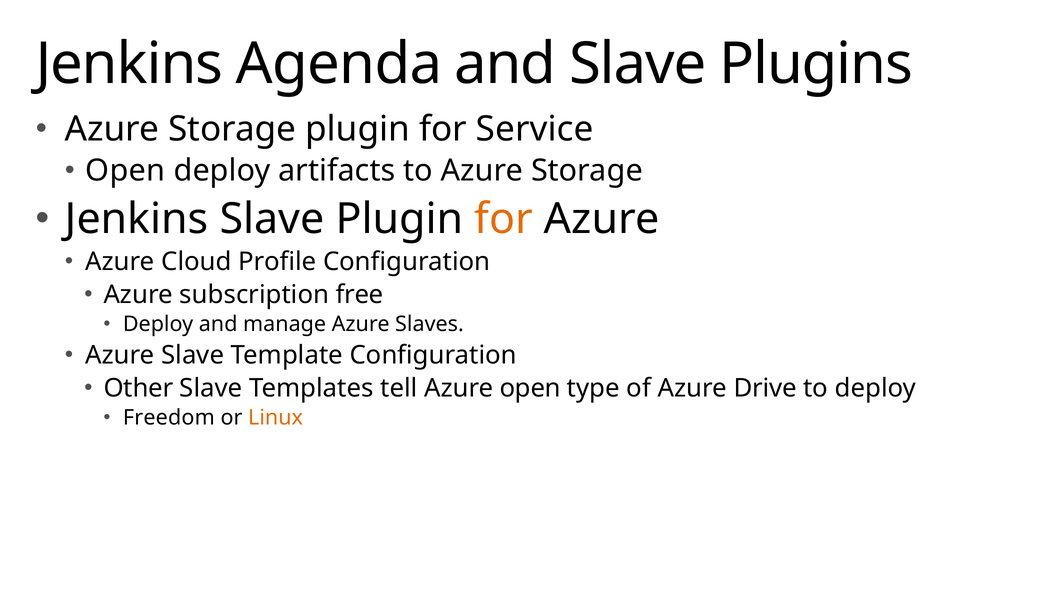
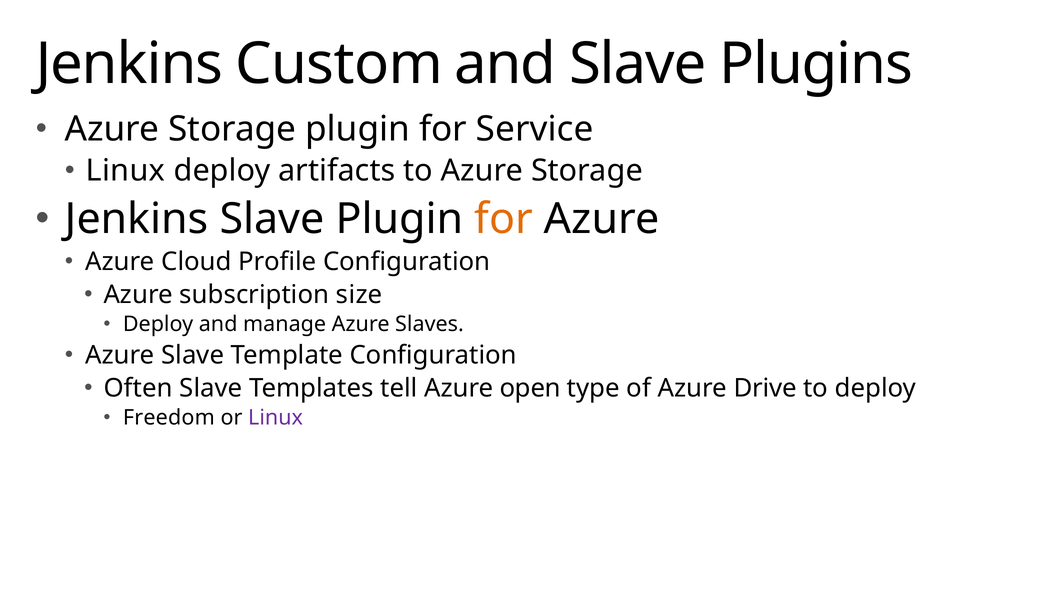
Agenda: Agenda -> Custom
Open at (125, 171): Open -> Linux
free: free -> size
Other: Other -> Often
Linux at (276, 418) colour: orange -> purple
